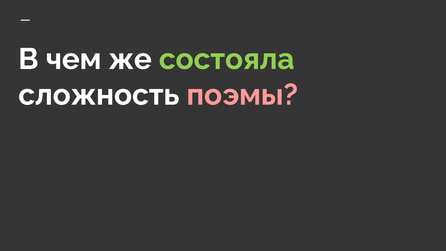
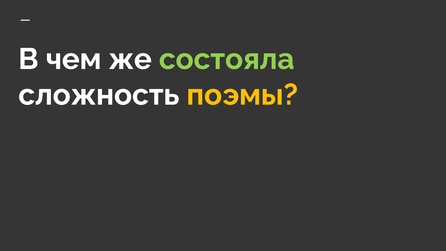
поэмы colour: pink -> yellow
